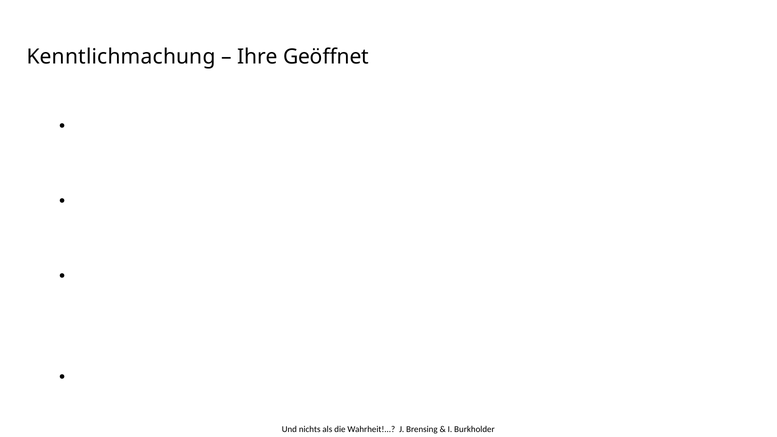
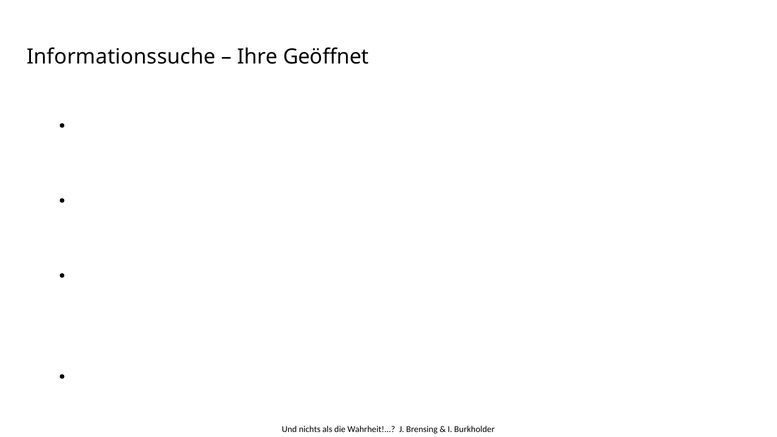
Kenntlichmachung: Kenntlichmachung -> Informationssuche
